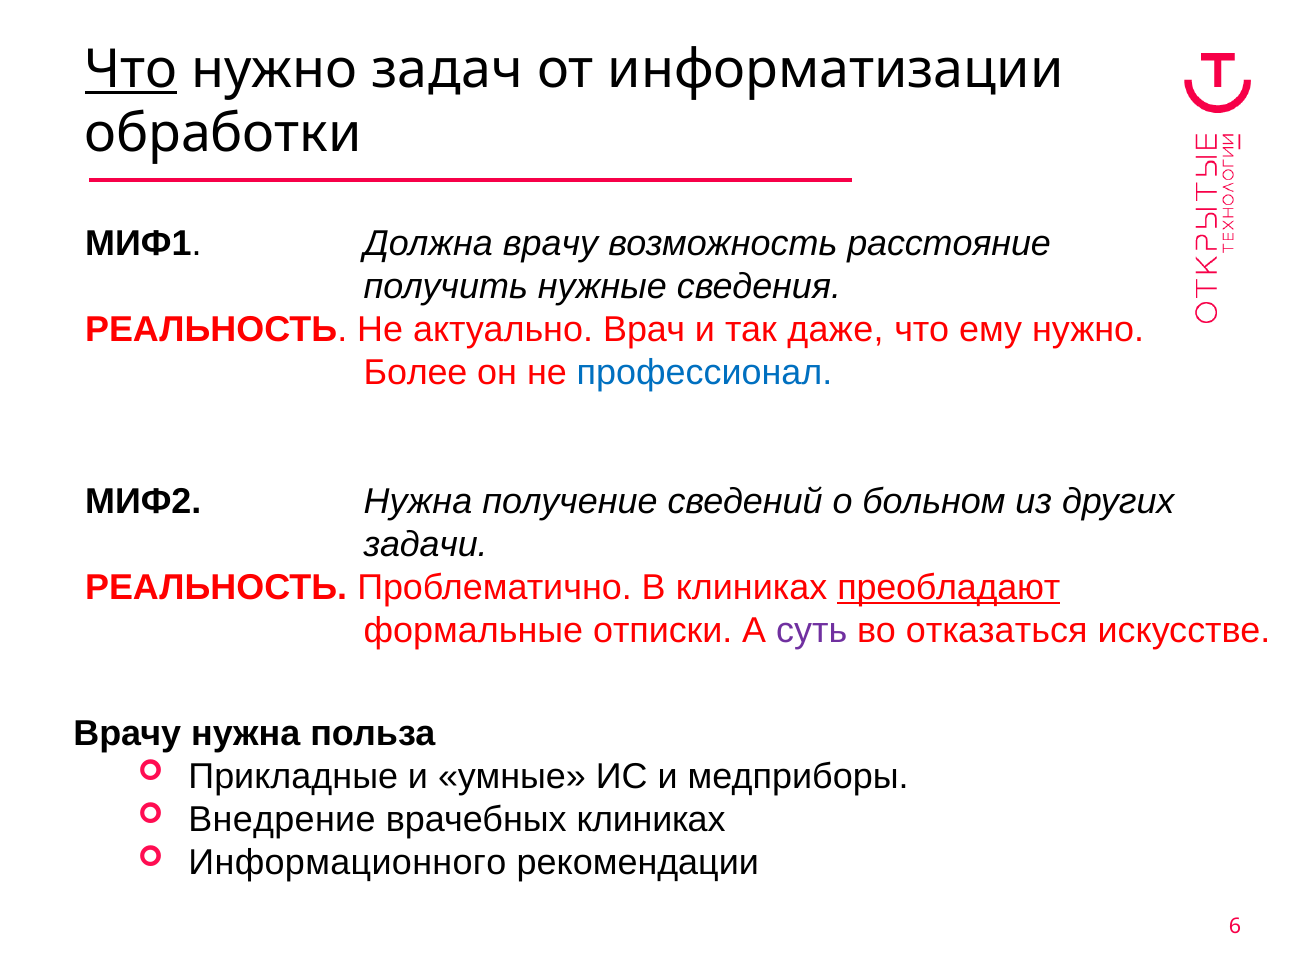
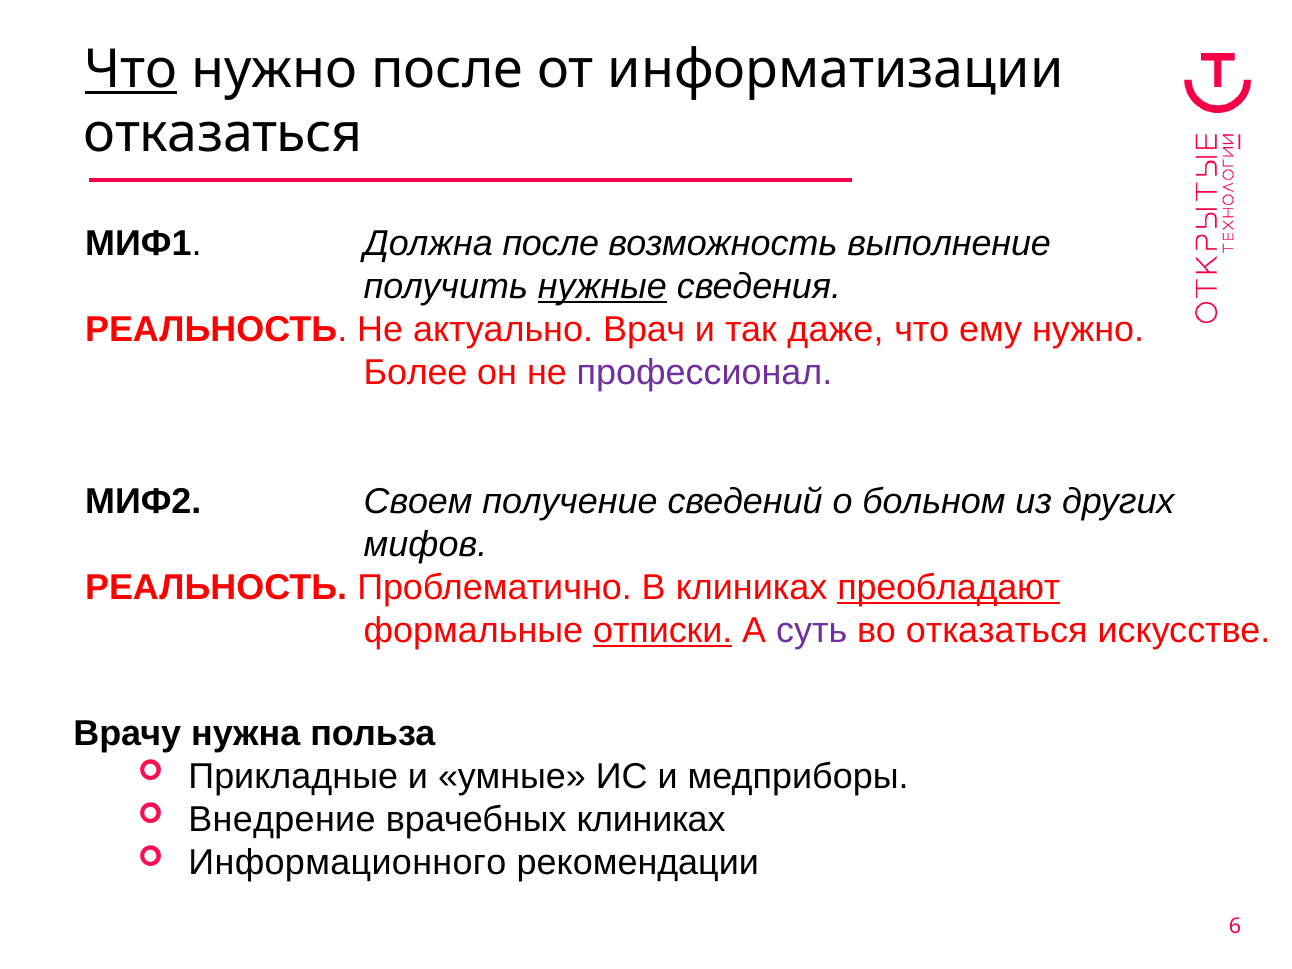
нужно задач: задач -> после
обработки at (223, 134): обработки -> отказаться
Должна врачу: врачу -> после
расстояние: расстояние -> выполнение
нужные underline: none -> present
профессионал colour: blue -> purple
МИФ2 Нужна: Нужна -> Своем
задачи: задачи -> мифов
отписки underline: none -> present
